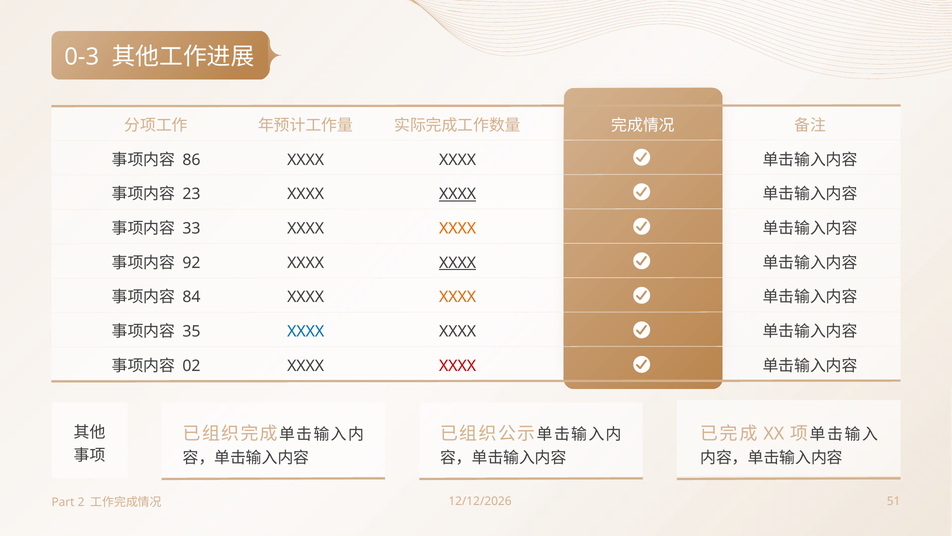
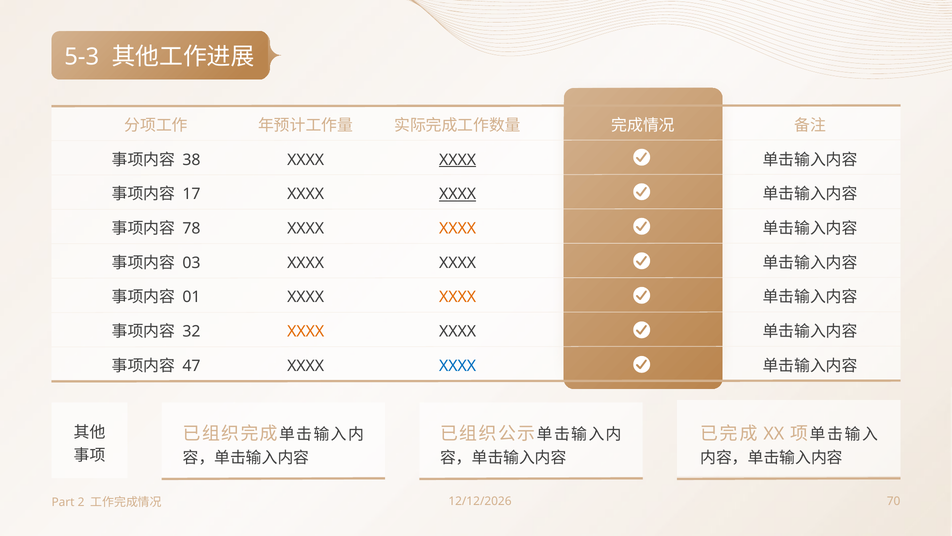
0-3: 0-3 -> 5-3
86: 86 -> 38
XXXX at (458, 160) underline: none -> present
23: 23 -> 17
33: 33 -> 78
92: 92 -> 03
XXXX at (458, 263) underline: present -> none
84: 84 -> 01
35: 35 -> 32
XXXX at (306, 331) colour: blue -> orange
02: 02 -> 47
XXXX at (458, 365) colour: red -> blue
51: 51 -> 70
